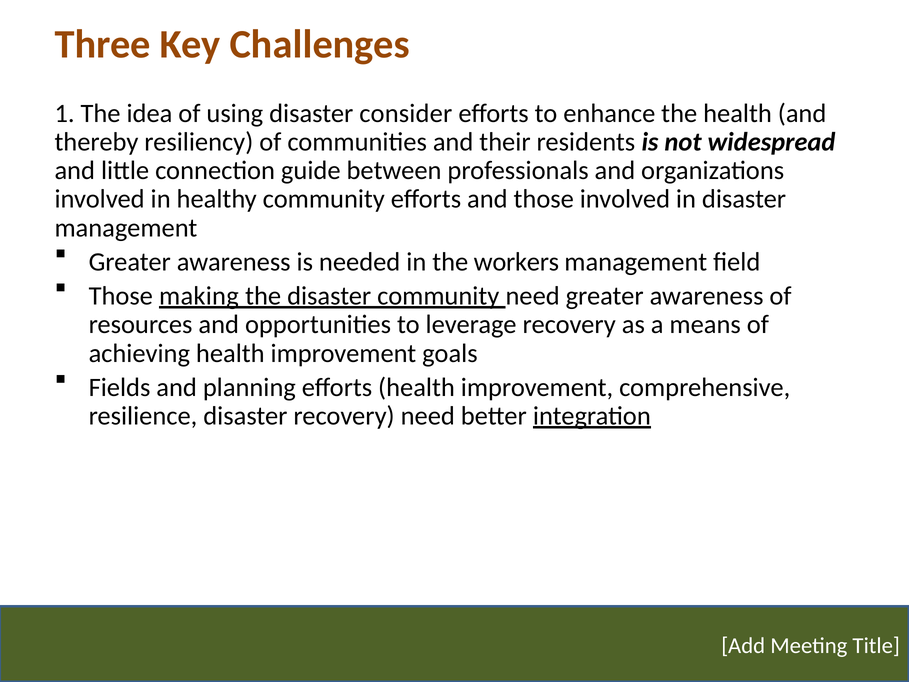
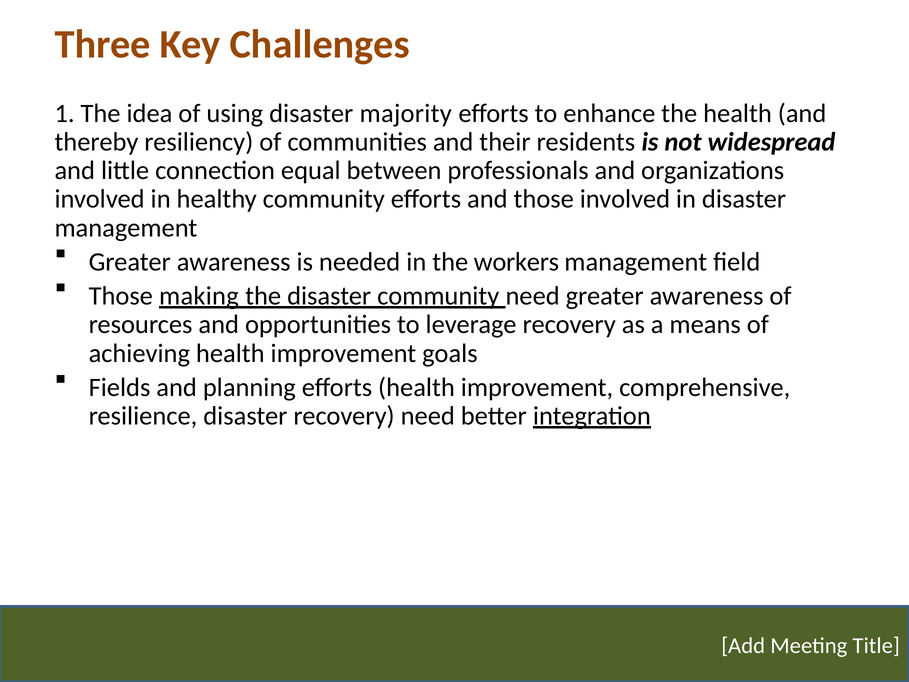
consider: consider -> majority
guide: guide -> equal
